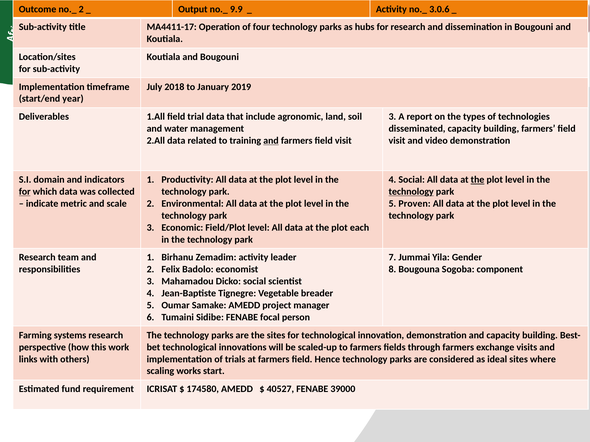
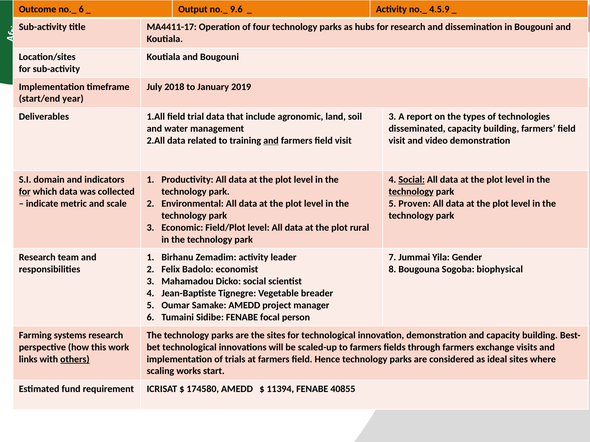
2 at (81, 9): 2 -> 6
9.9: 9.9 -> 9.6
3.0.6: 3.0.6 -> 4.5.9
Social at (412, 180) underline: none -> present
the at (478, 180) underline: present -> none
each: each -> rural
component: component -> biophysical
others underline: none -> present
40527: 40527 -> 11394
39000: 39000 -> 40855
